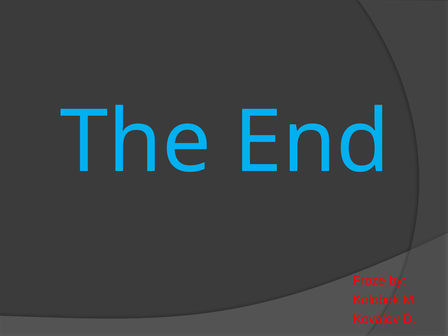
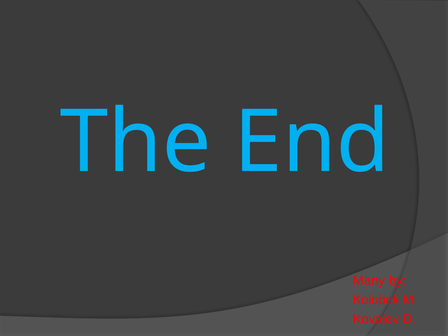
Froze: Froze -> Many
